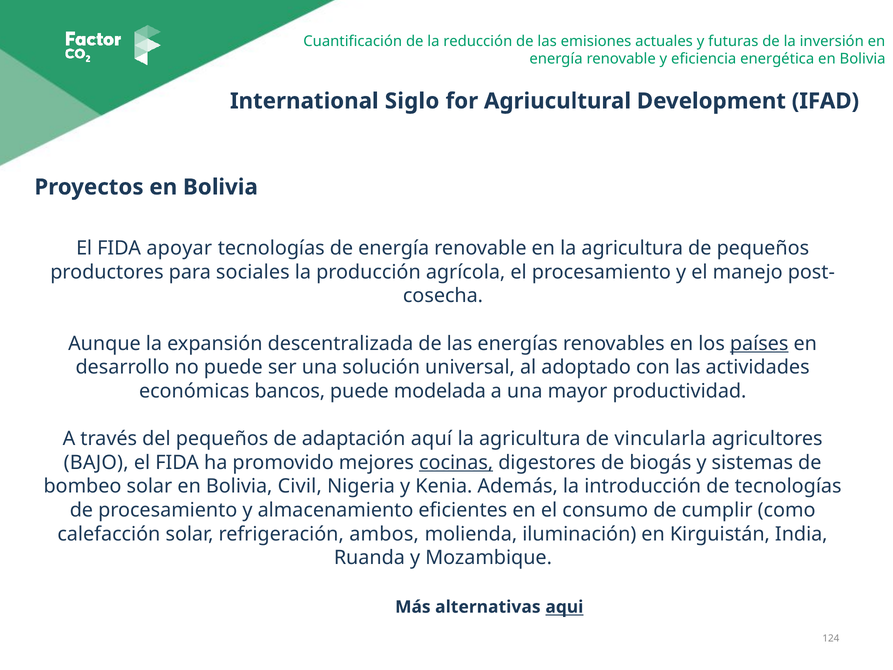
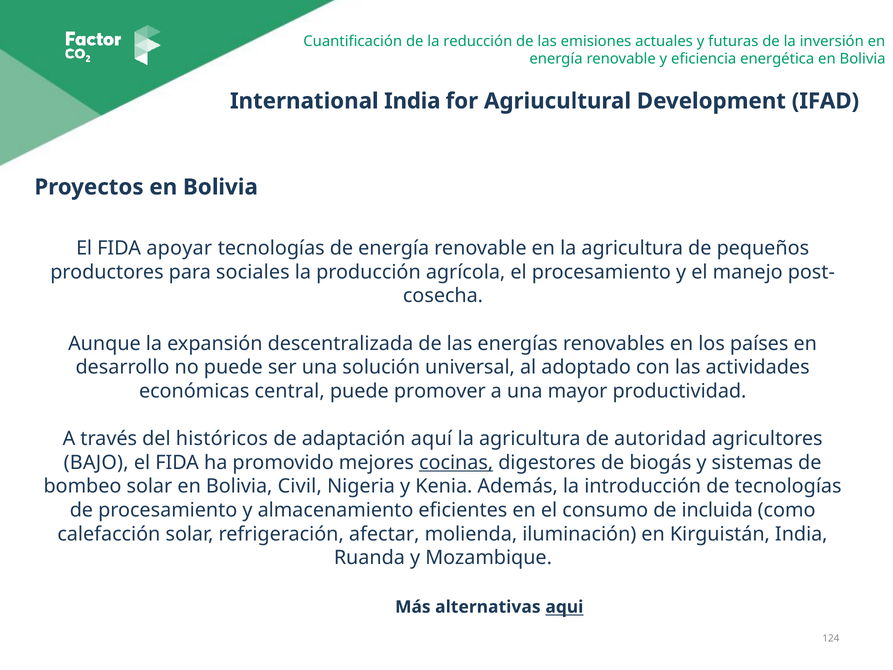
International Siglo: Siglo -> India
países underline: present -> none
bancos: bancos -> central
modelada: modelada -> promover
del pequeños: pequeños -> históricos
vincularla: vincularla -> autoridad
cumplir: cumplir -> incluida
ambos: ambos -> afectar
